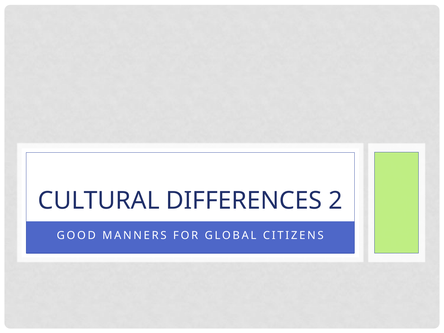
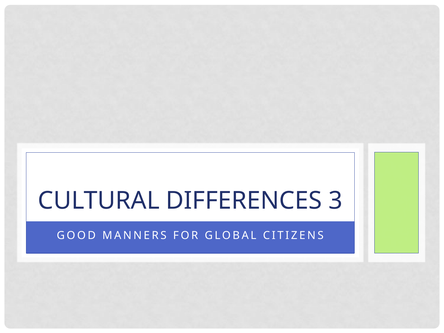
2: 2 -> 3
